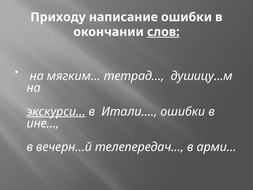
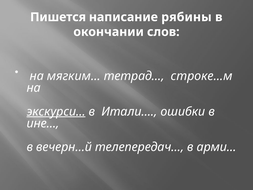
Приходу: Приходу -> Пишется
написание ошибки: ошибки -> рябины
слов underline: present -> none
душицу…м: душицу…м -> строке…м
